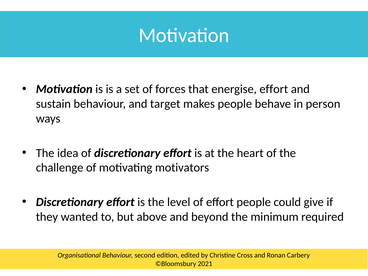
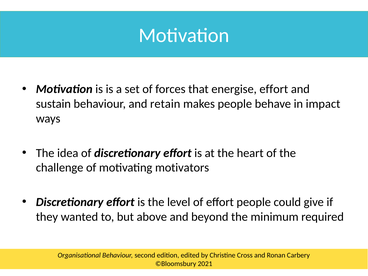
target: target -> retain
person: person -> impact
